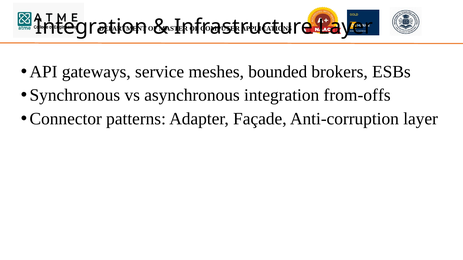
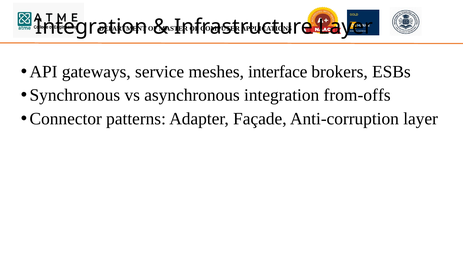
bounded: bounded -> interface
